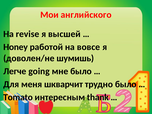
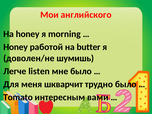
На revise: revise -> honey
высшей: высшей -> morning
вовсе: вовсе -> butter
going: going -> listen
thank: thank -> вами
